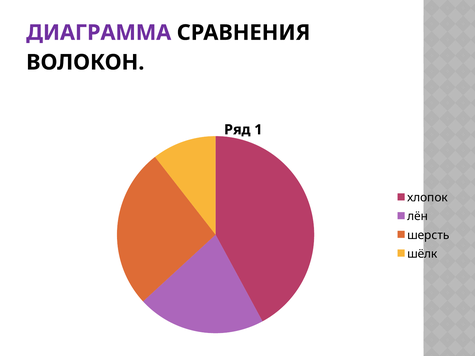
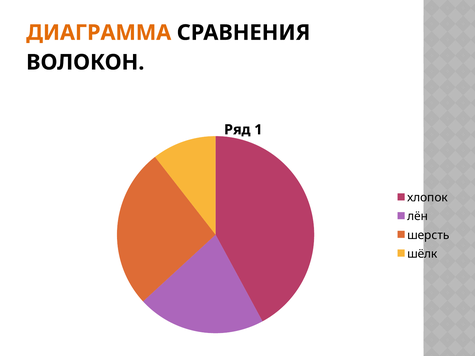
ДИАГРАММА colour: purple -> orange
